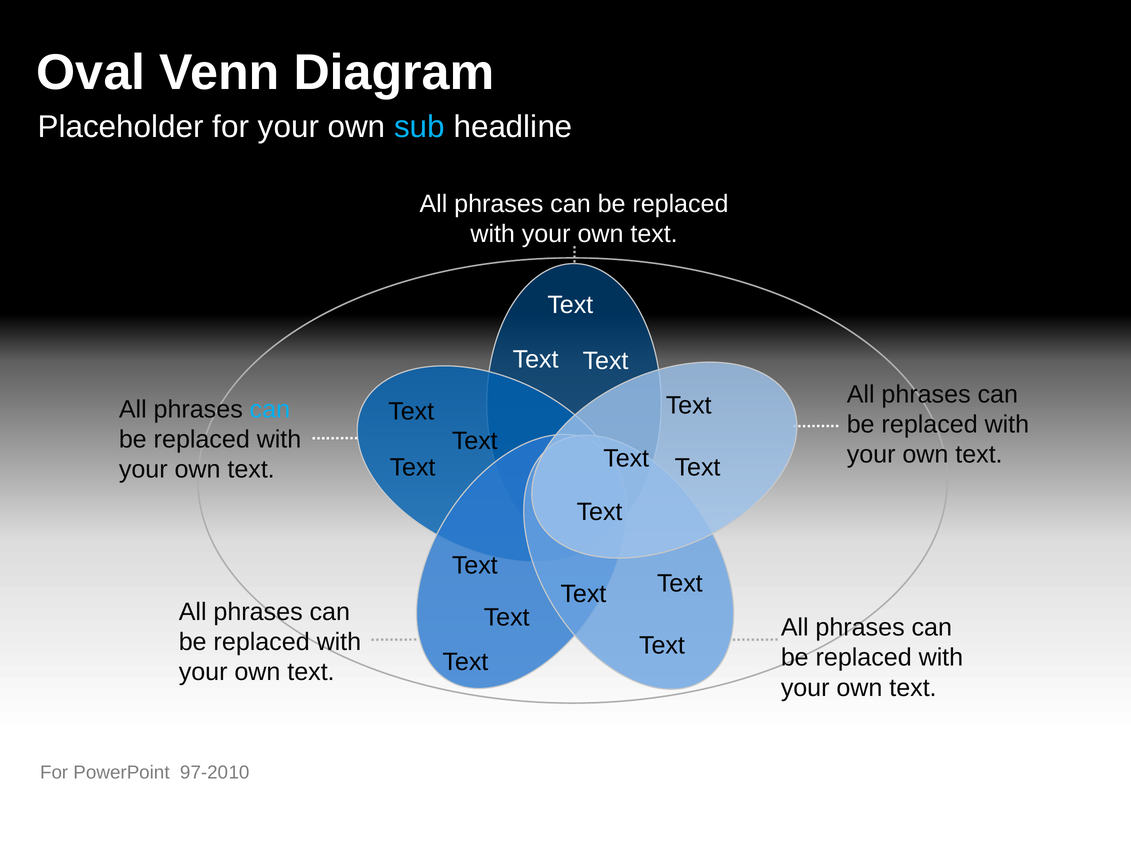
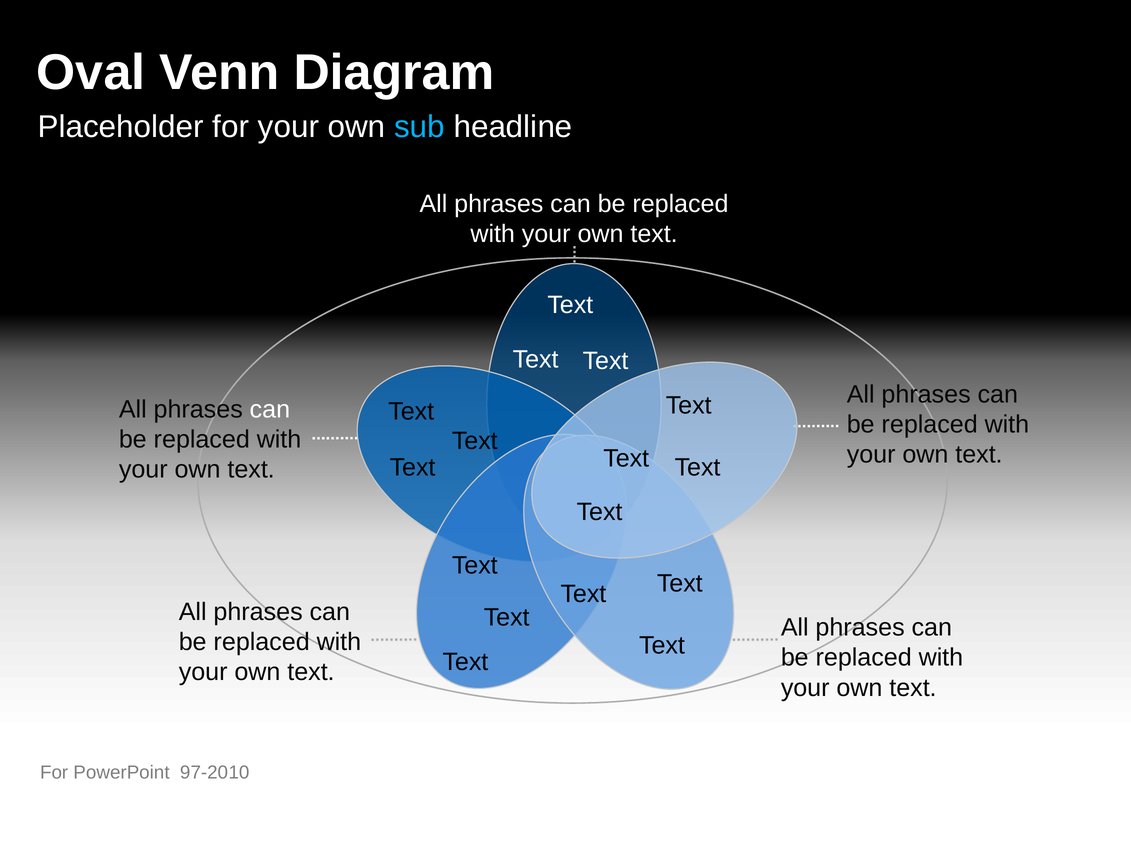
can at (270, 410) colour: light blue -> white
